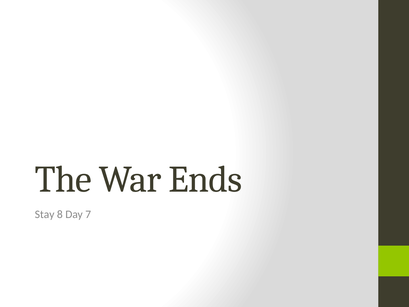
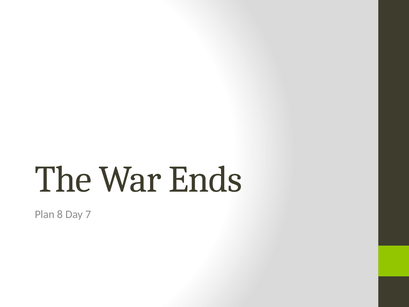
Stay: Stay -> Plan
